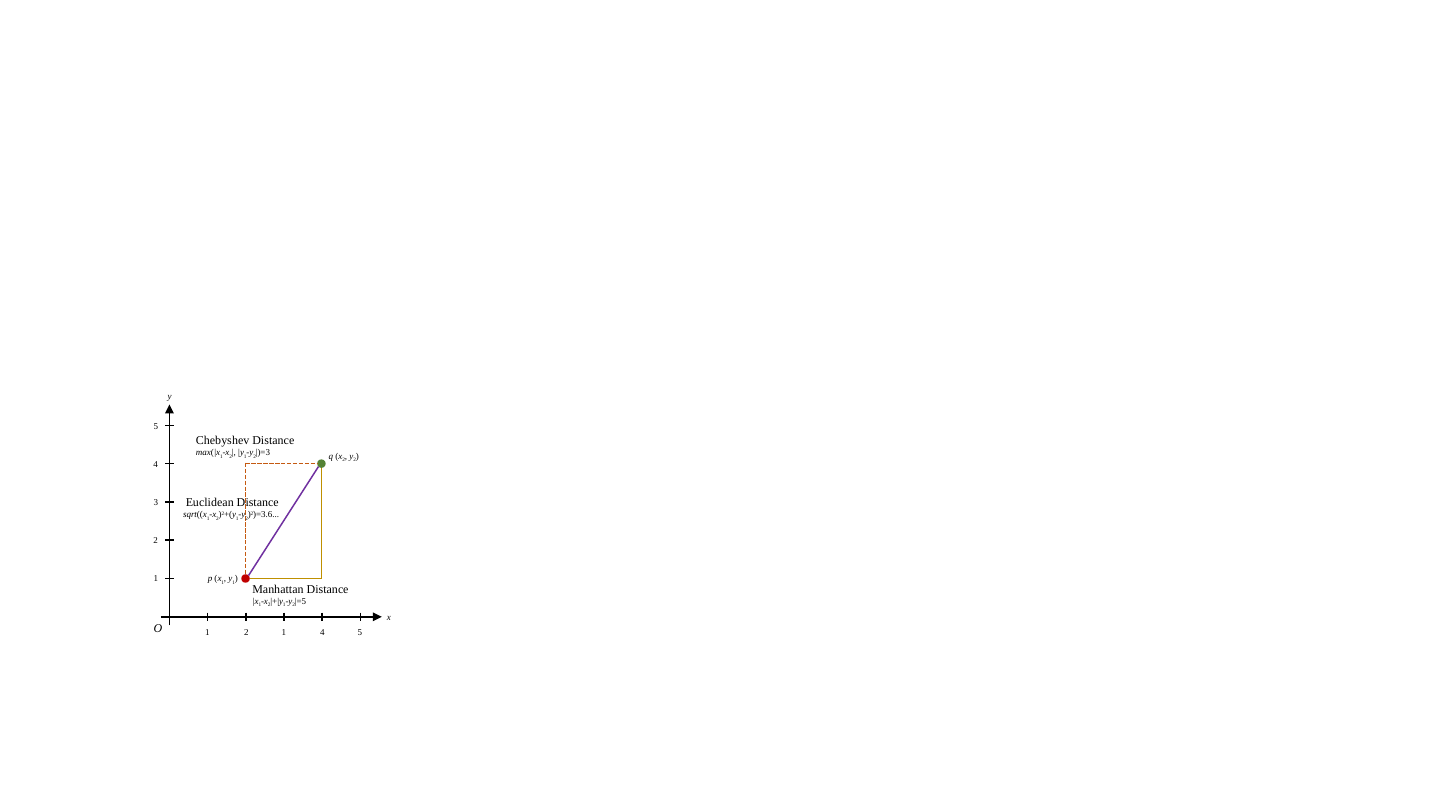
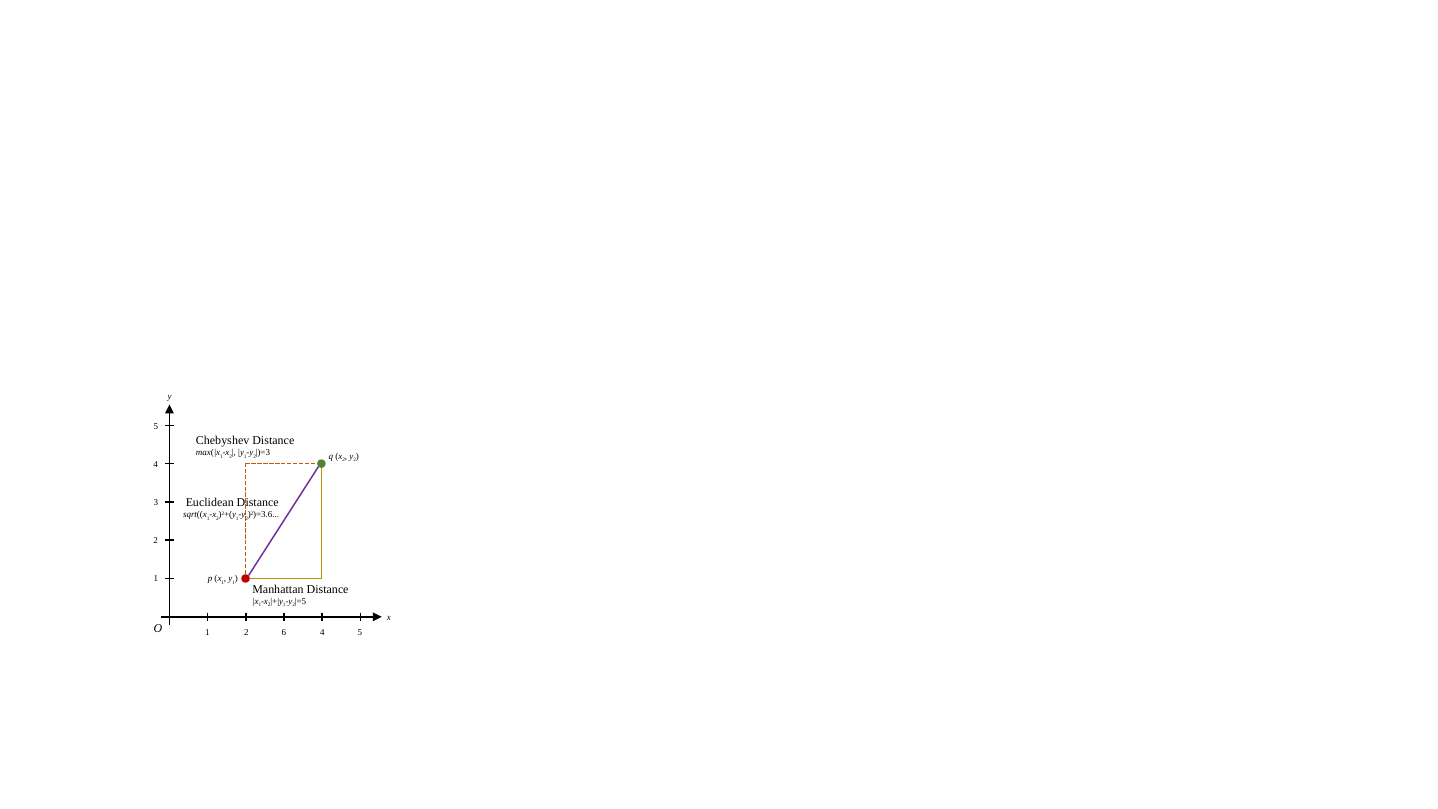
2 1: 1 -> 6
